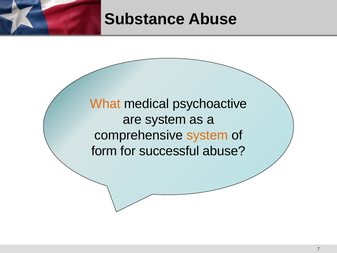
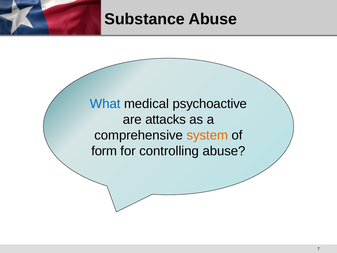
What colour: orange -> blue
are system: system -> attacks
successful: successful -> controlling
